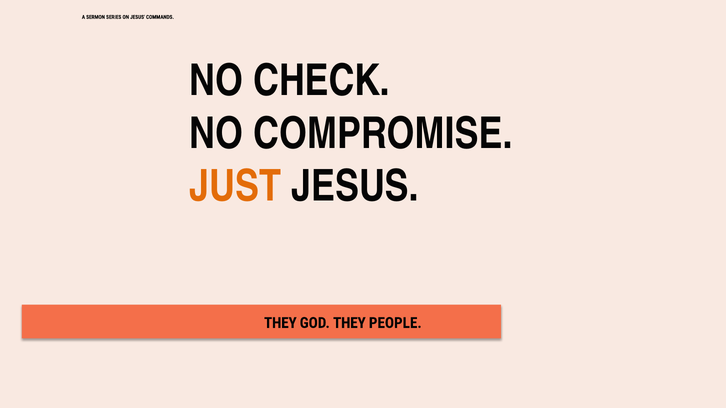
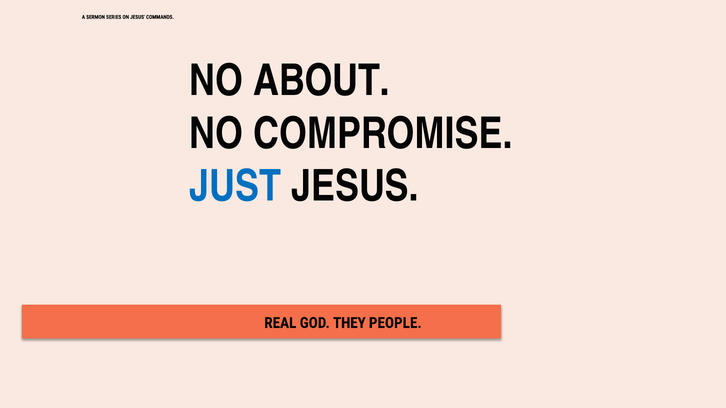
CHECK: CHECK -> ABOUT
JUST colour: orange -> blue
THEY at (280, 323): THEY -> REAL
